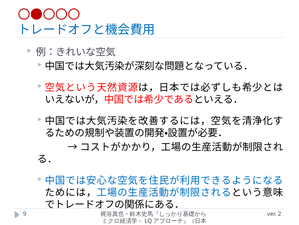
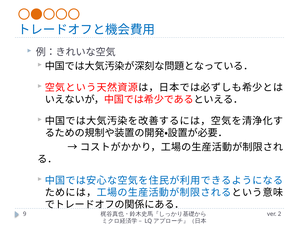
〇●〇〇〇 colour: red -> orange
